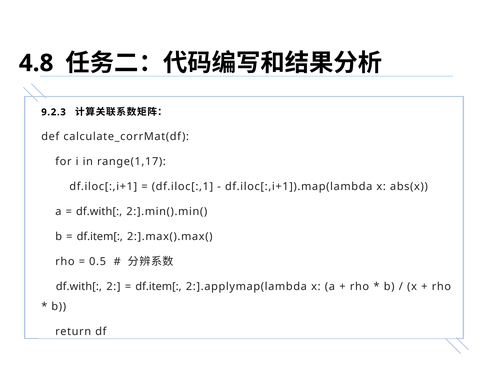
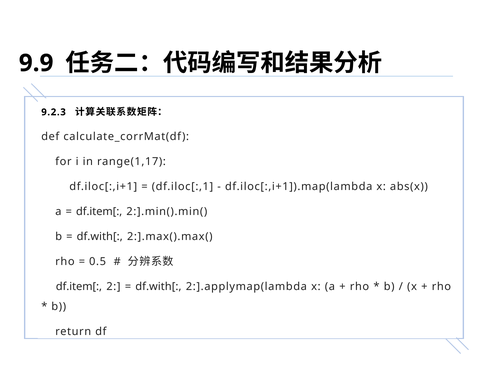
4.8: 4.8 -> 9.9
df.with[ at (99, 212): df.with[ -> df.item[
df.item[ at (100, 237): df.item[ -> df.with[
df.with[ at (79, 287): df.with[ -> df.item[
df.item[ at (158, 287): df.item[ -> df.with[
